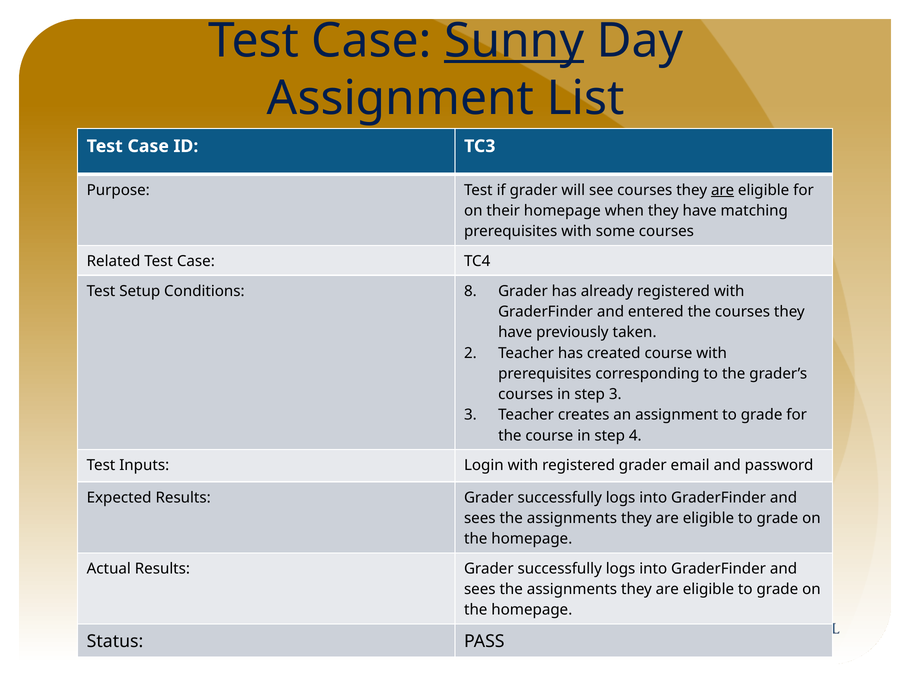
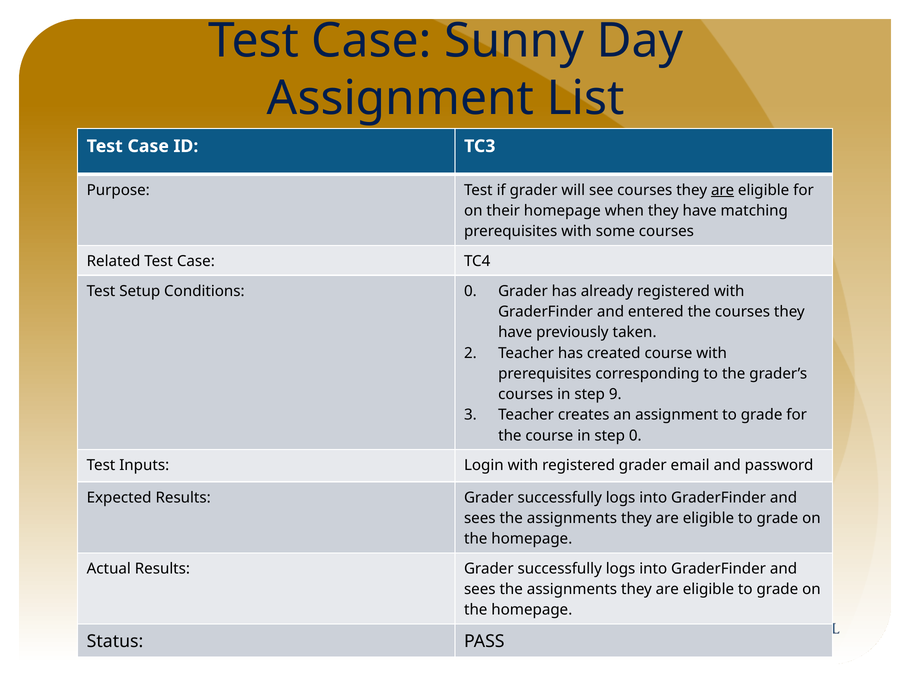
Sunny underline: present -> none
Conditions 8: 8 -> 0
step 3: 3 -> 9
step 4: 4 -> 0
